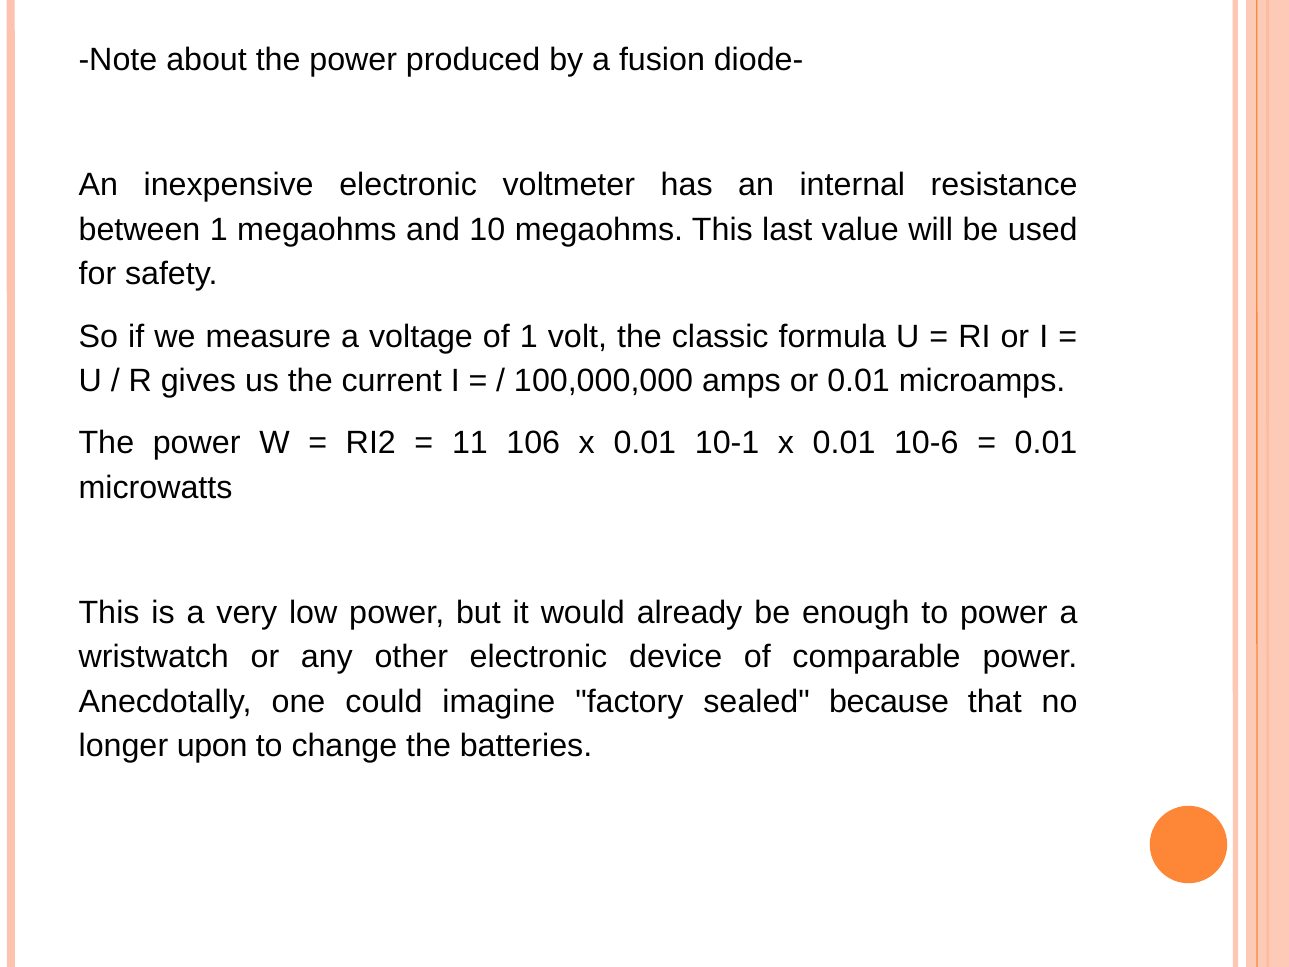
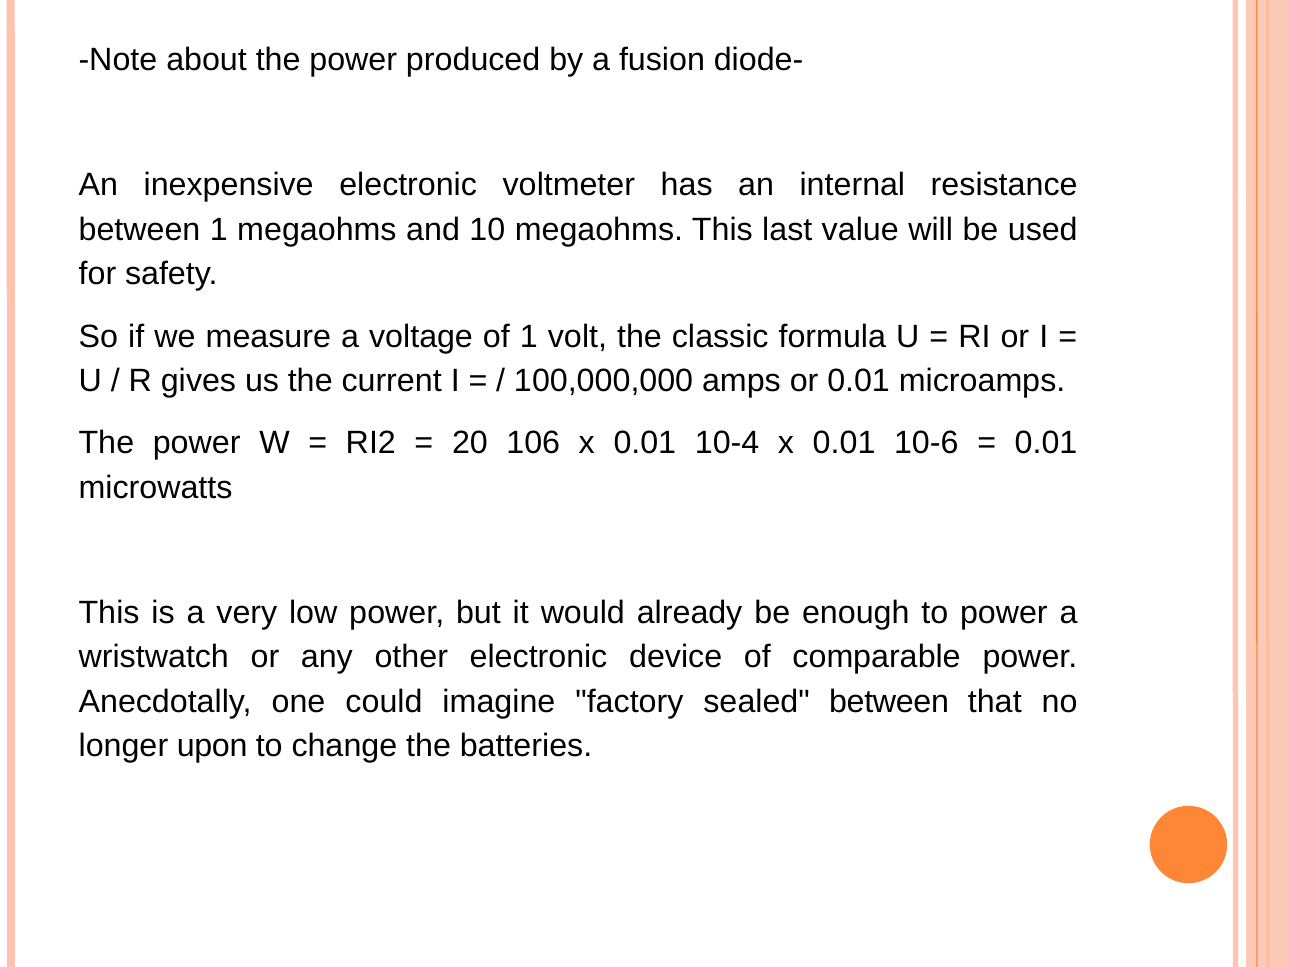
11: 11 -> 20
10-1: 10-1 -> 10-4
sealed because: because -> between
